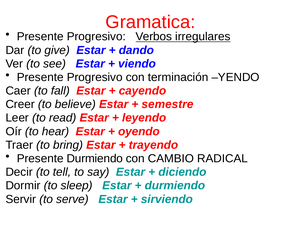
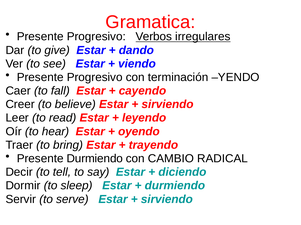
semestre at (167, 105): semestre -> sirviendo
